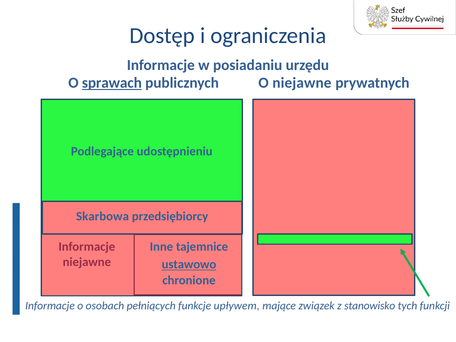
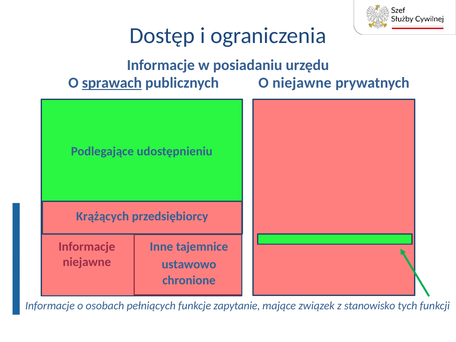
Skarbowa: Skarbowa -> Krążących
ustawowo underline: present -> none
upływem: upływem -> zapytanie
